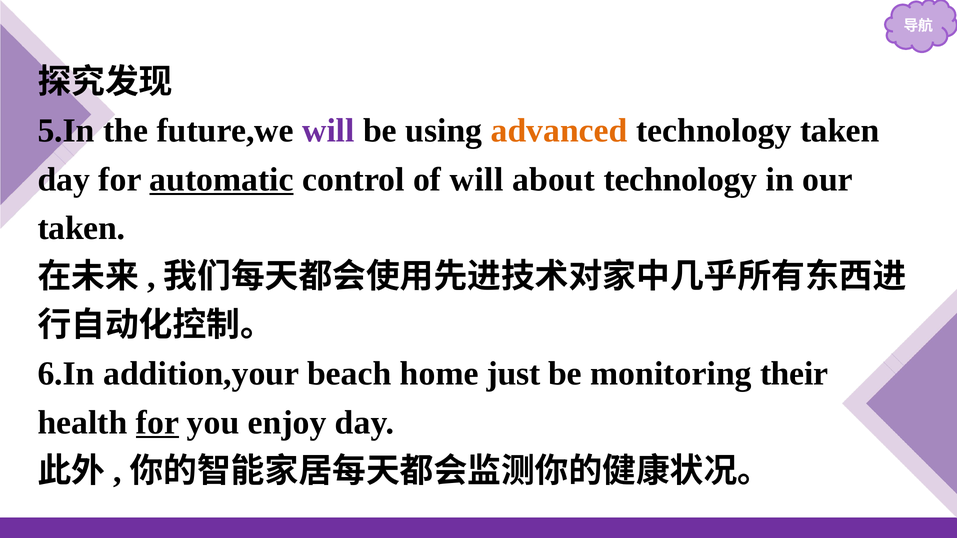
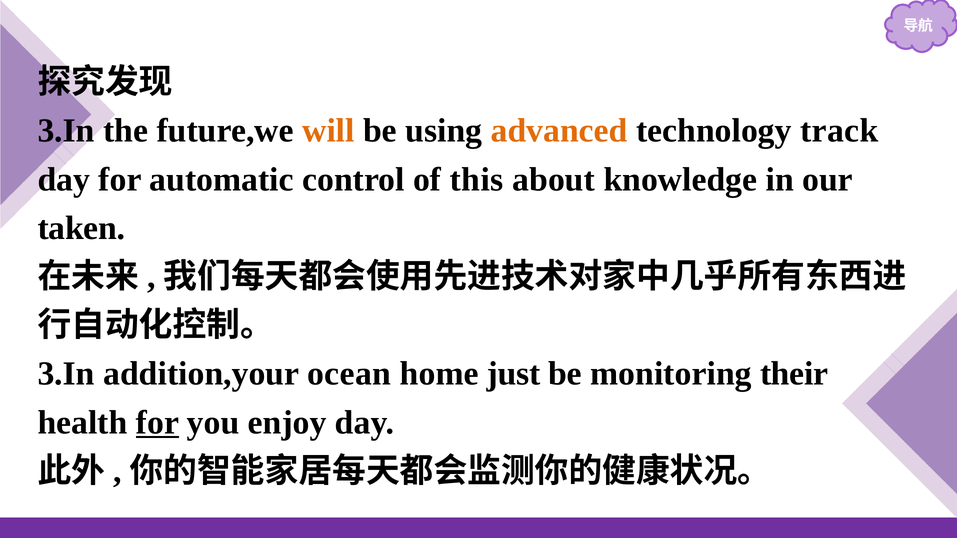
5.In at (66, 131): 5.In -> 3.In
will at (328, 131) colour: purple -> orange
technology taken: taken -> track
automatic underline: present -> none
of will: will -> this
about technology: technology -> knowledge
6.In at (66, 374): 6.In -> 3.In
beach: beach -> ocean
